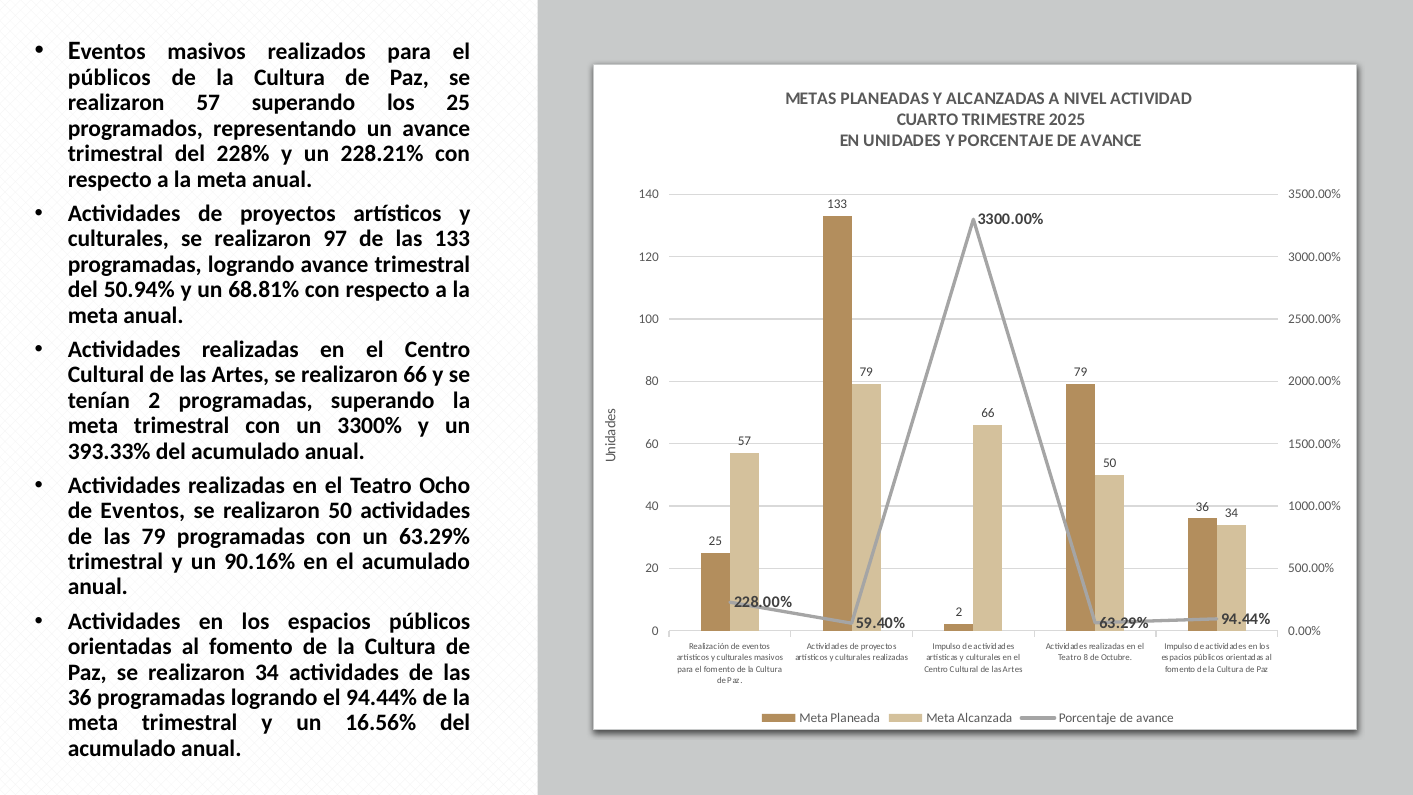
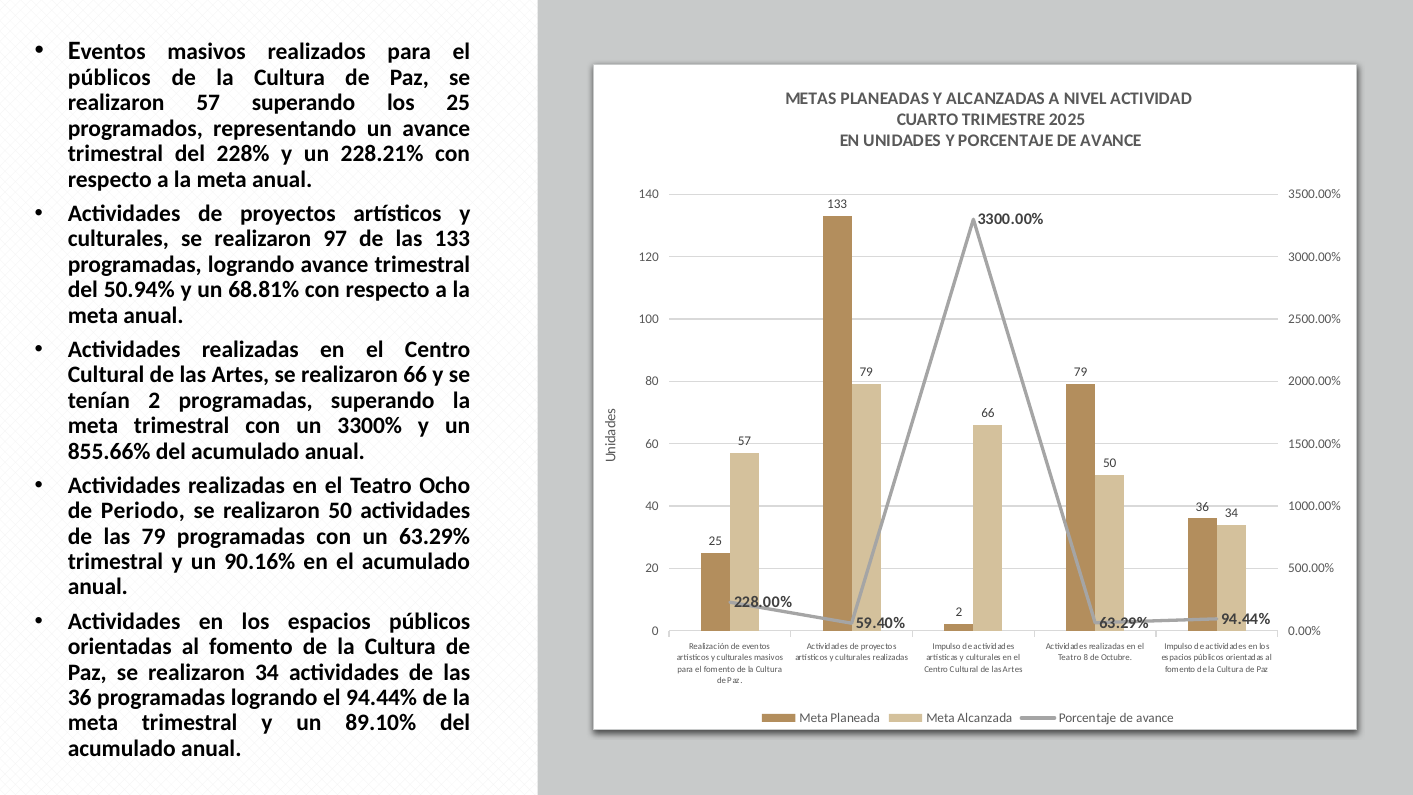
393.33%: 393.33% -> 855.66%
Eventos at (143, 511): Eventos -> Periodo
16.56%: 16.56% -> 89.10%
